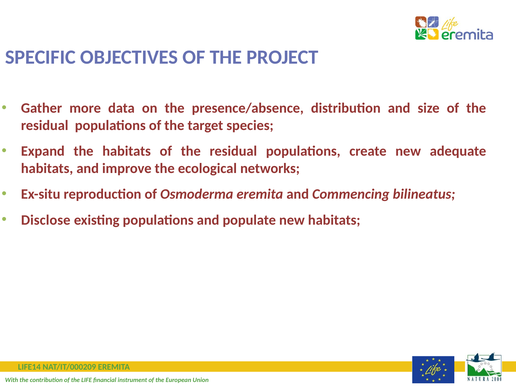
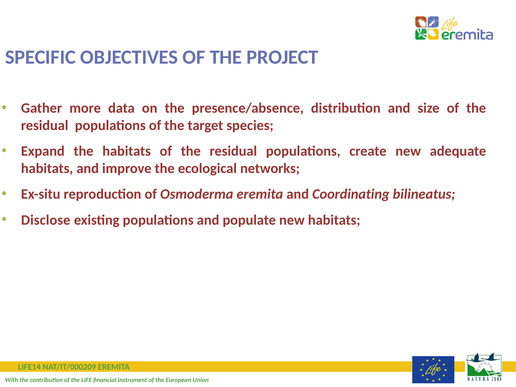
Commencing: Commencing -> Coordinating
